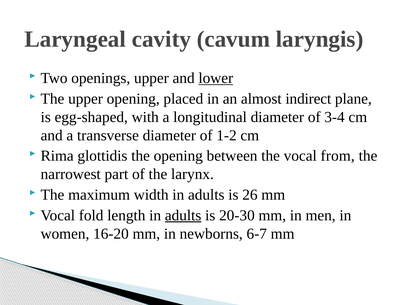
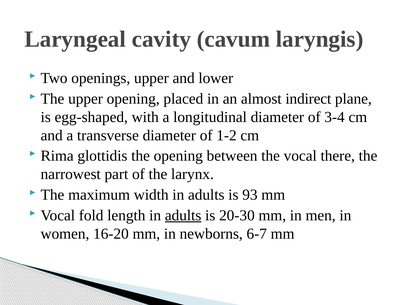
lower underline: present -> none
from: from -> there
26: 26 -> 93
